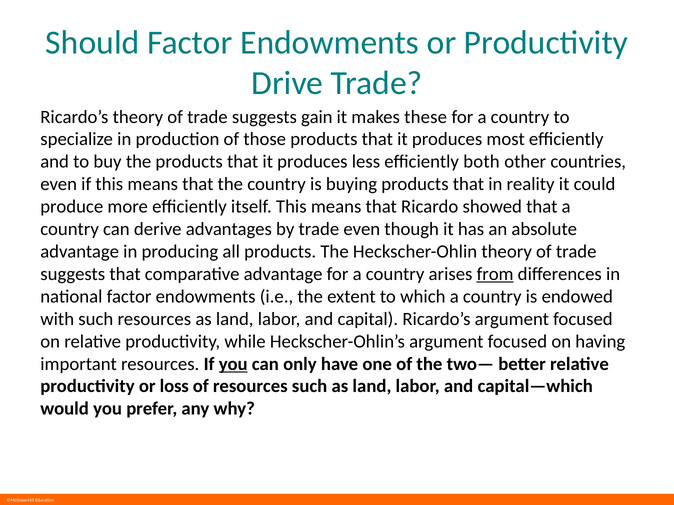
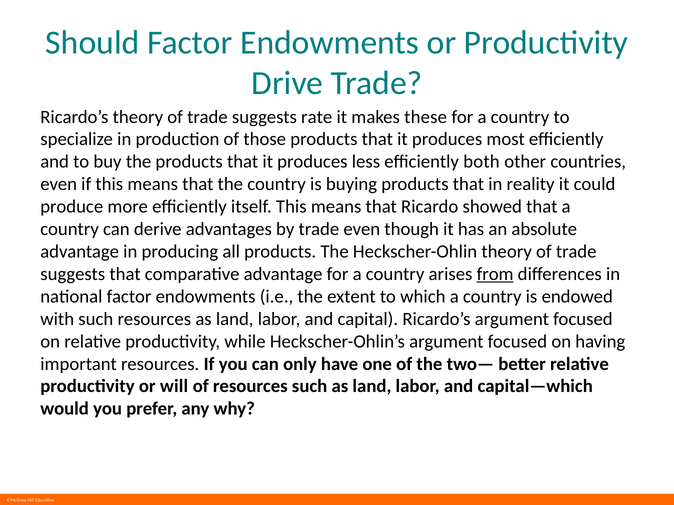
gain: gain -> rate
you at (233, 364) underline: present -> none
loss: loss -> will
